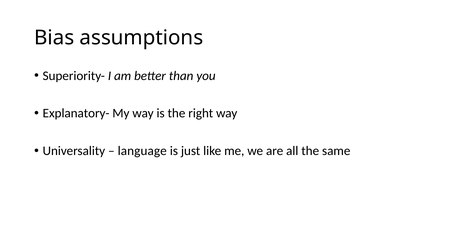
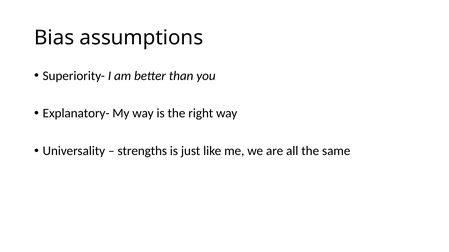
language: language -> strengths
